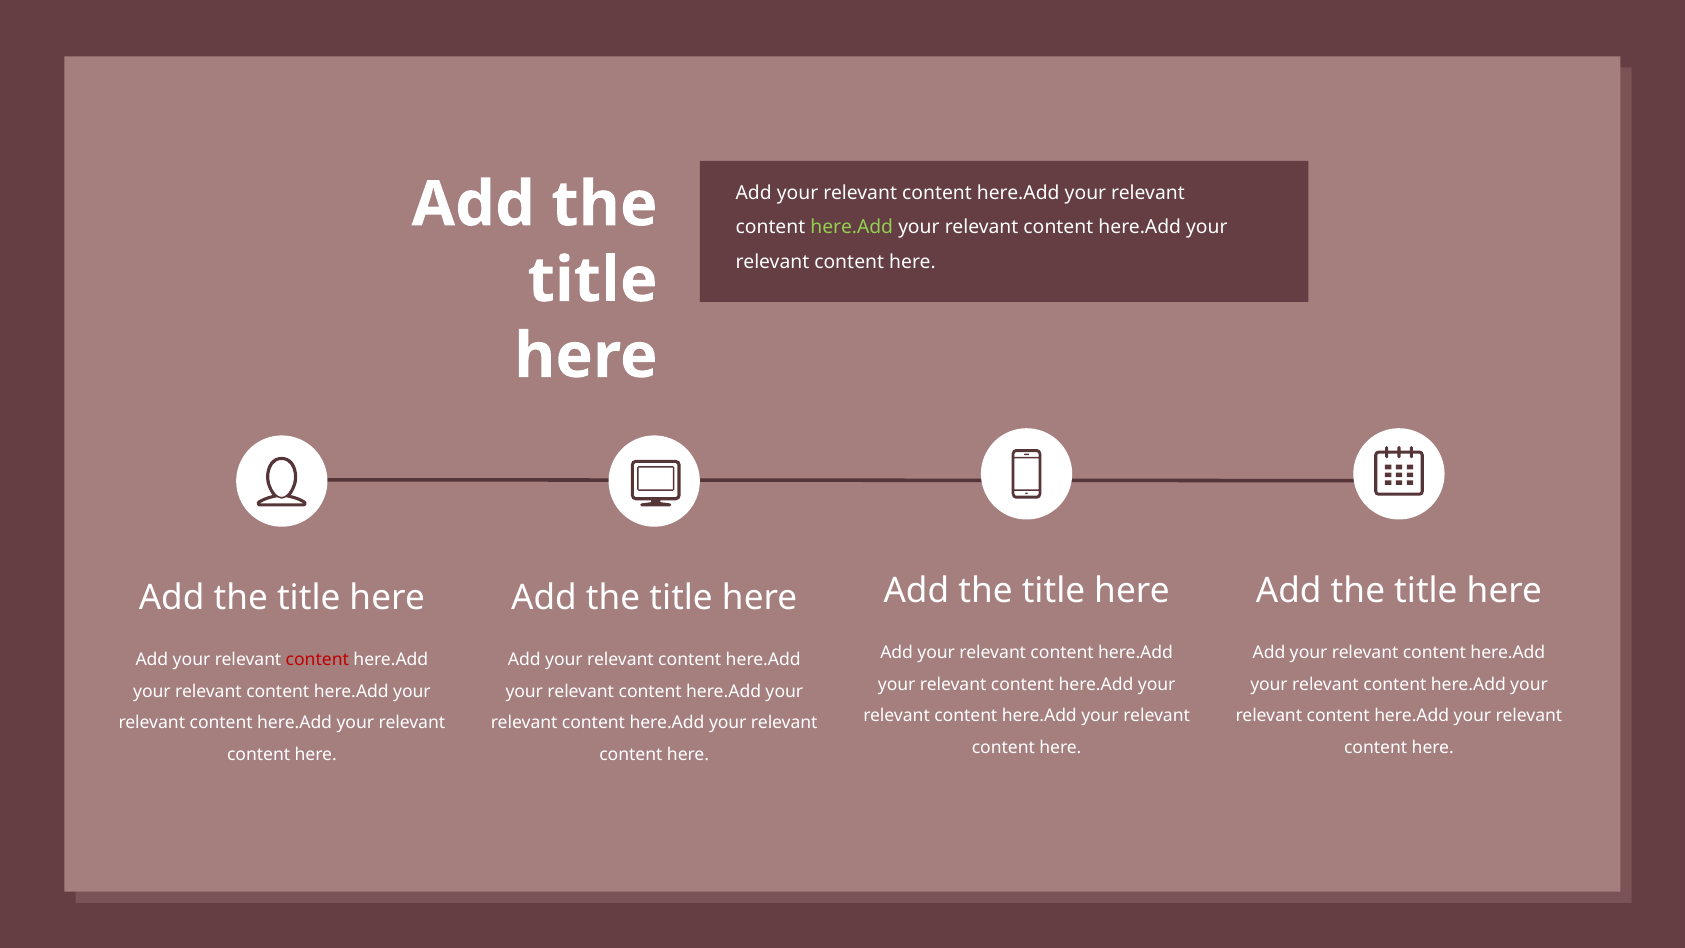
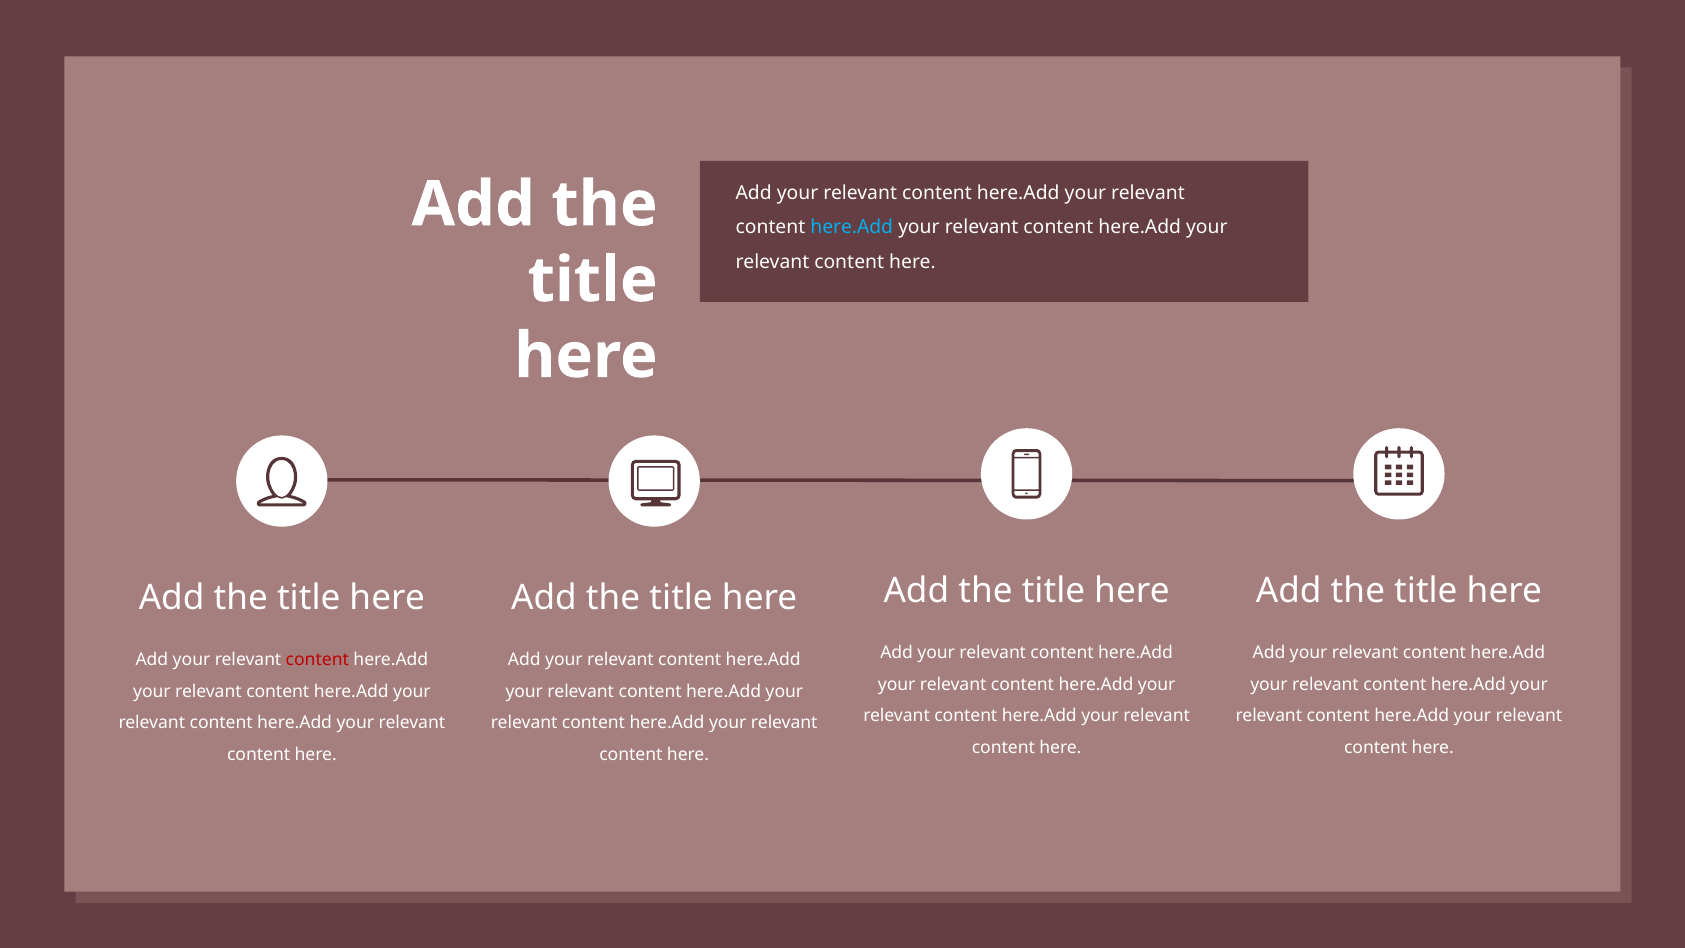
here.Add at (852, 228) colour: light green -> light blue
